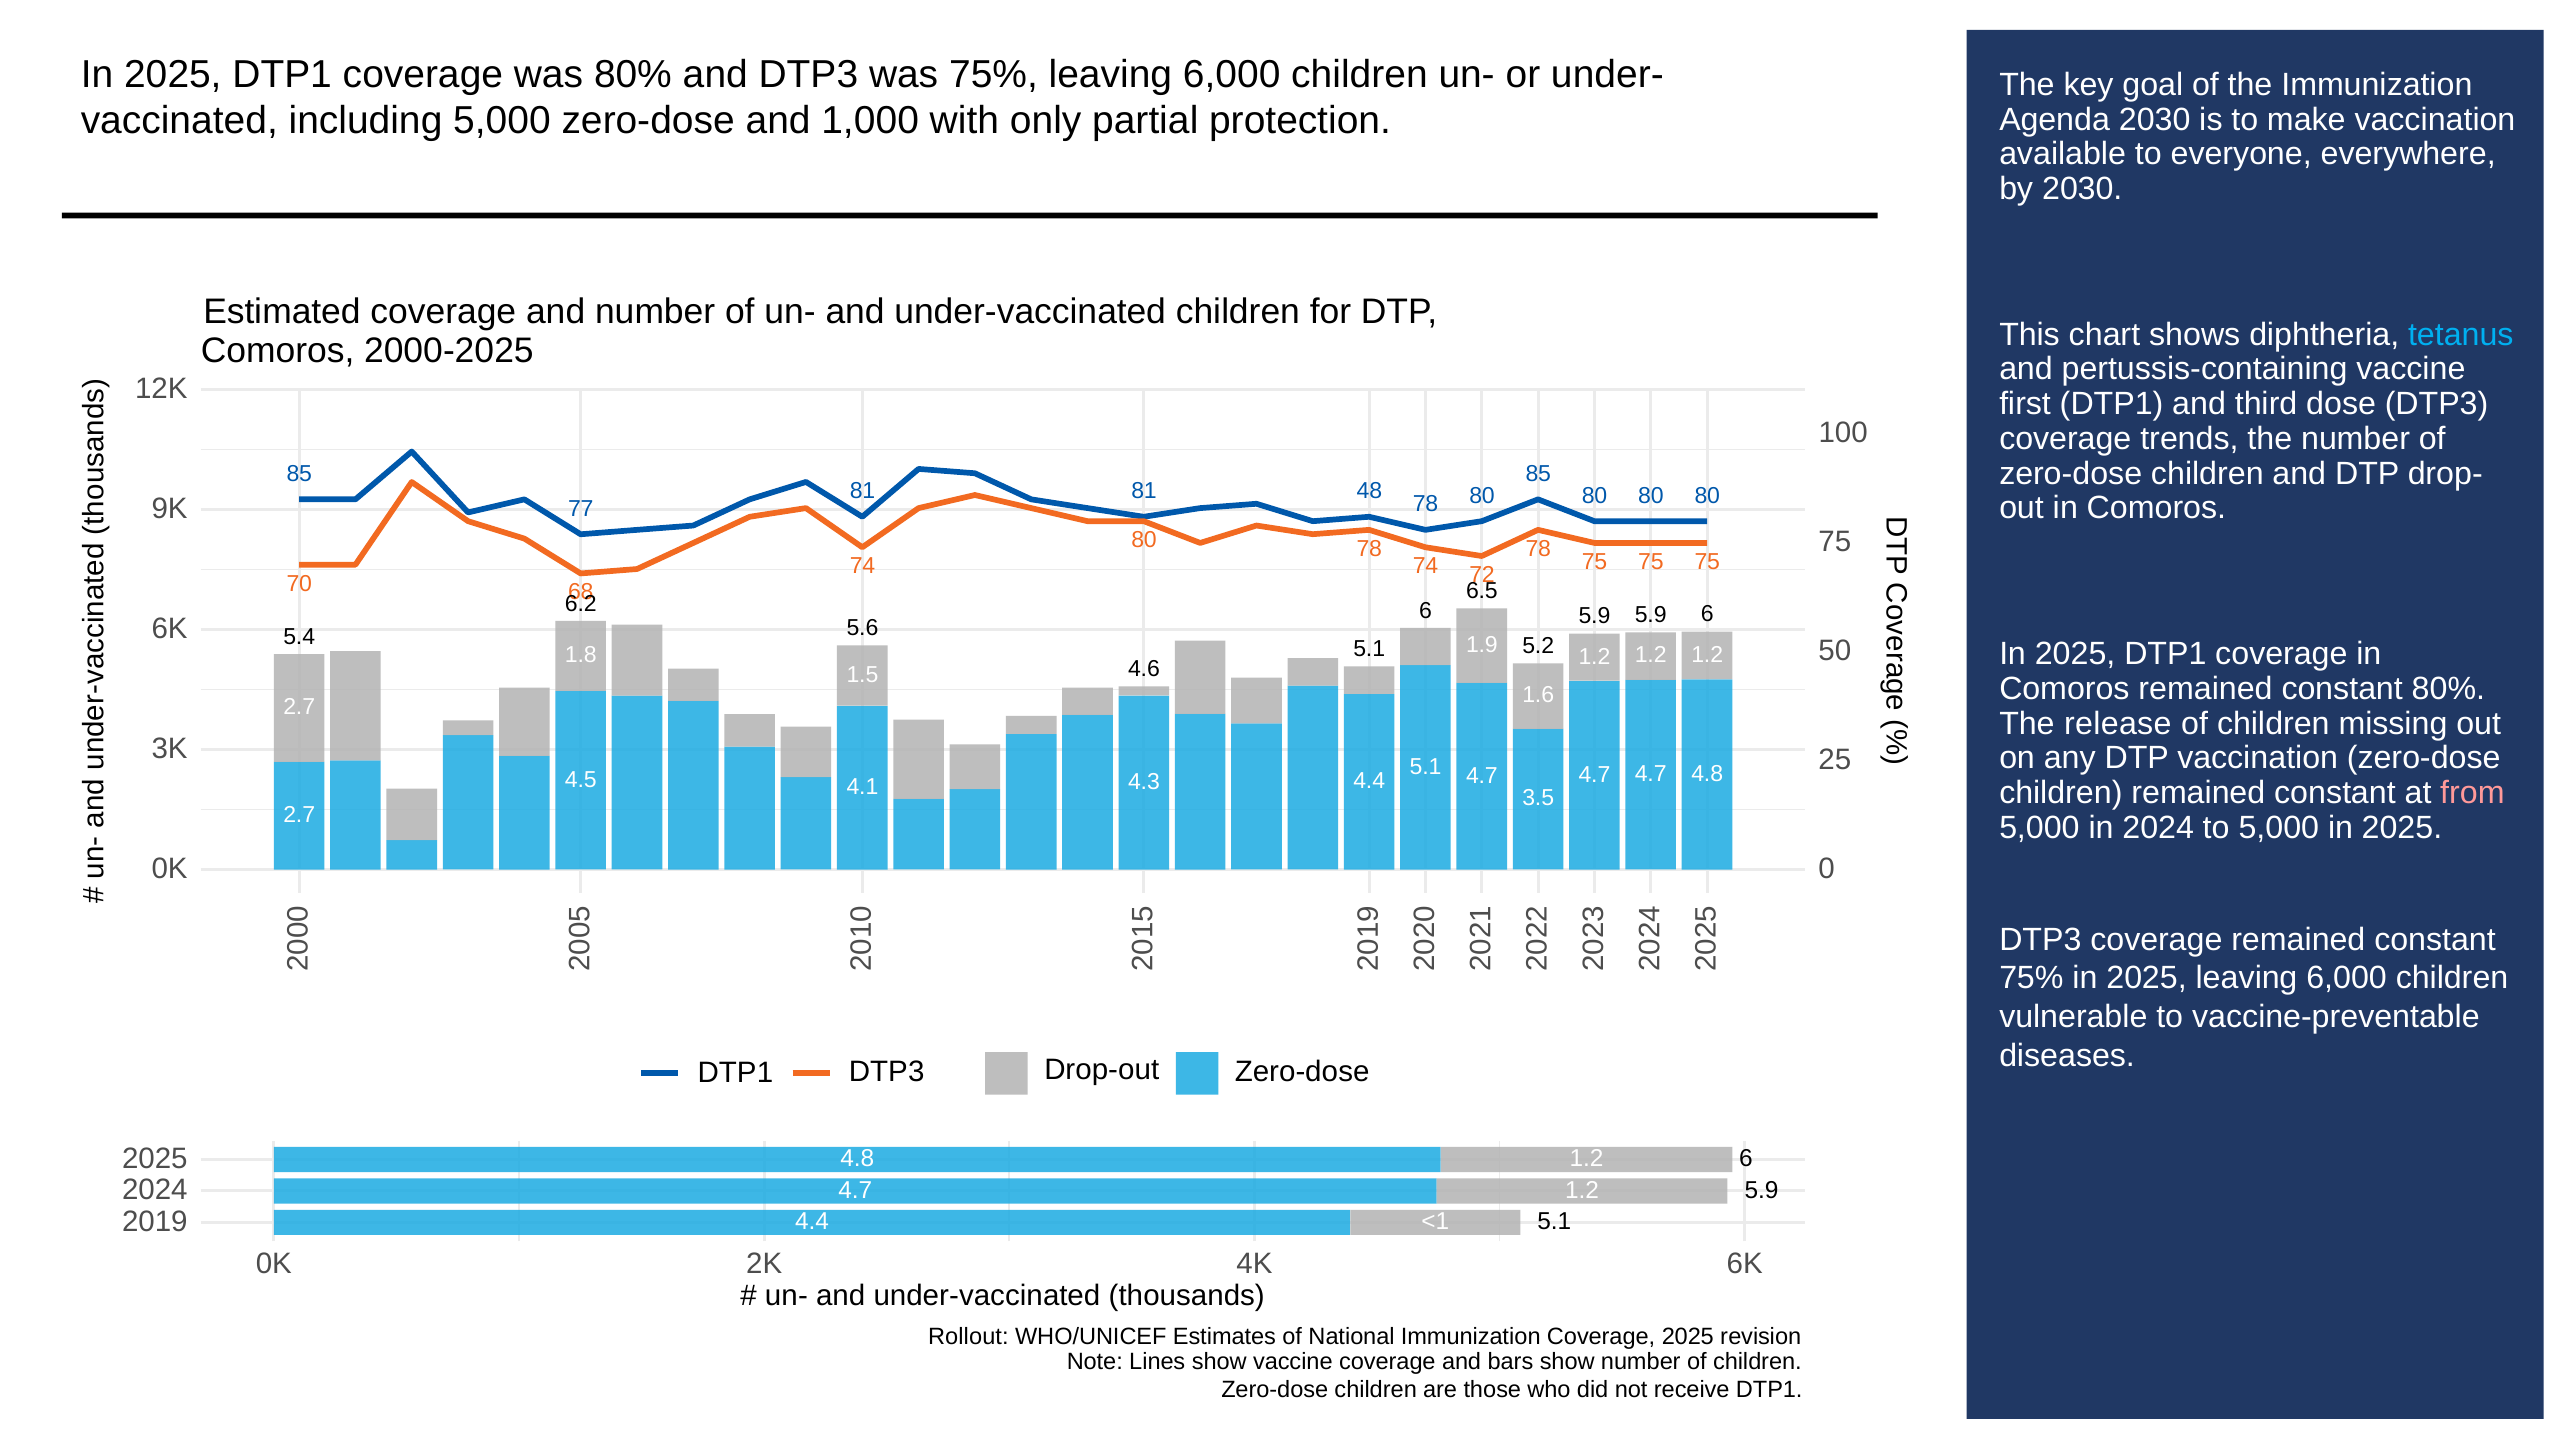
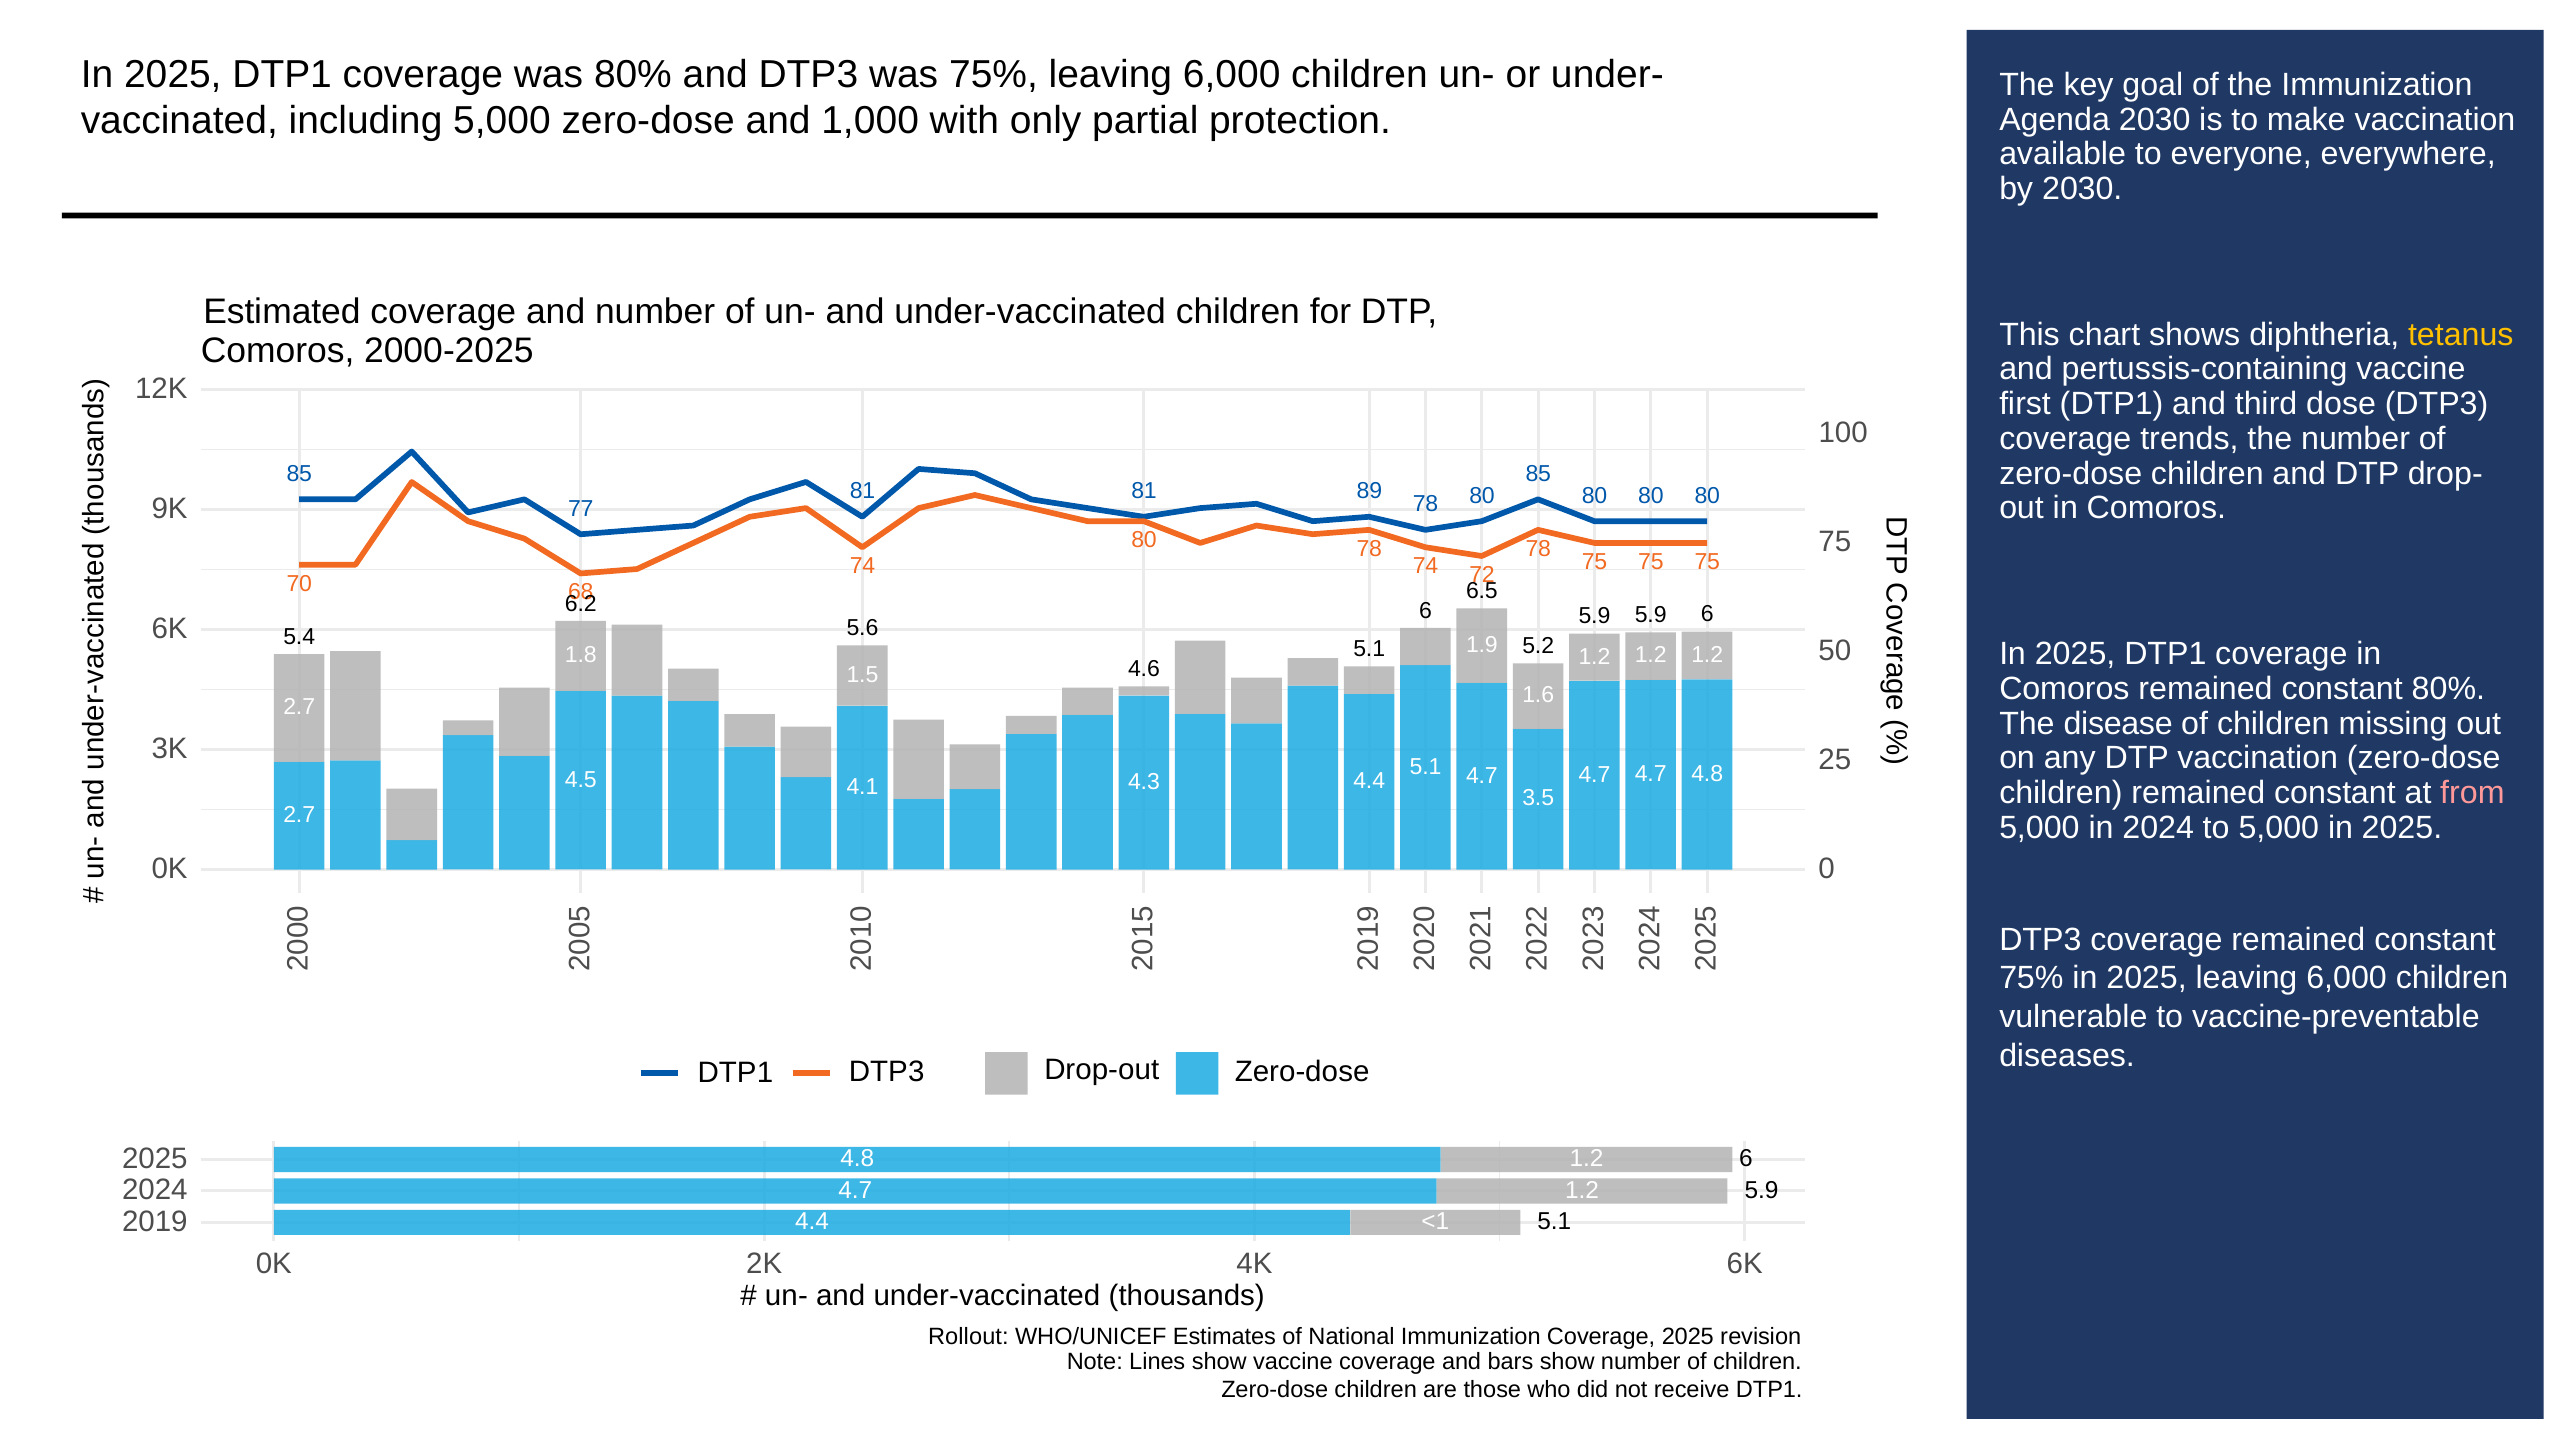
tetanus colour: light blue -> yellow
48: 48 -> 89
release: release -> disease
